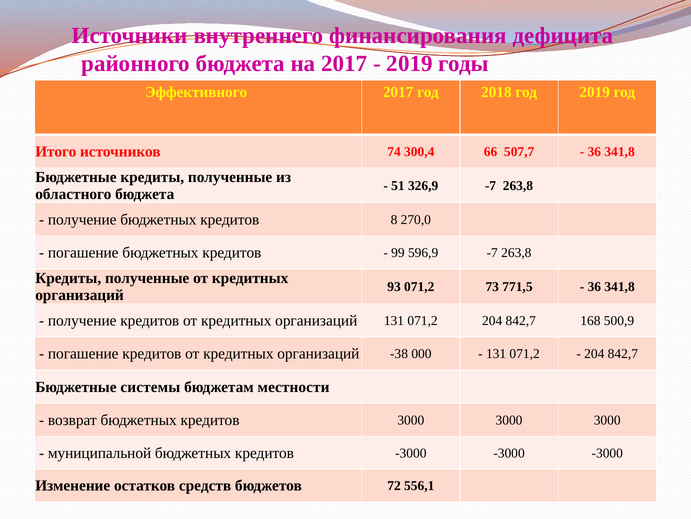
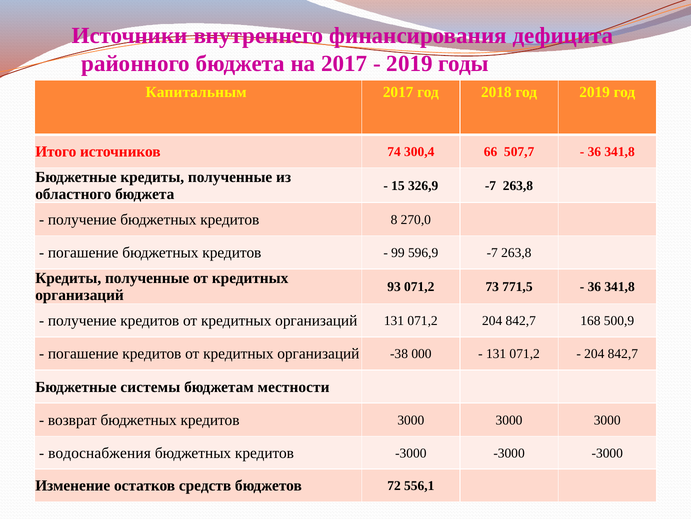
Эффективного: Эффективного -> Капитальным
51: 51 -> 15
муниципальной: муниципальной -> водоснабжения
